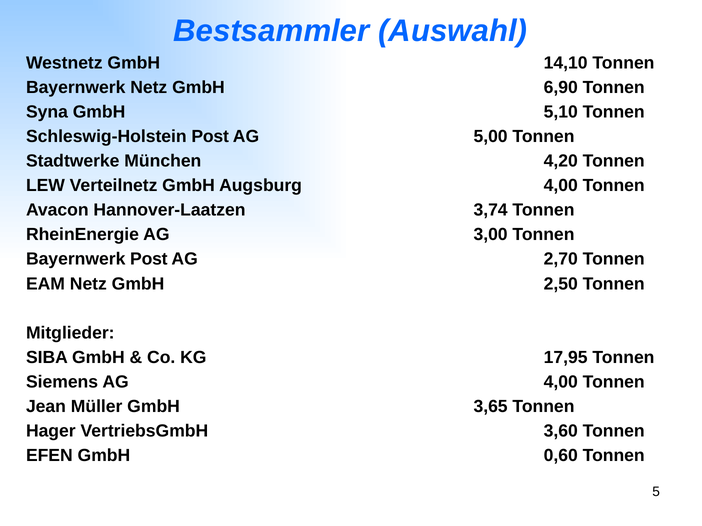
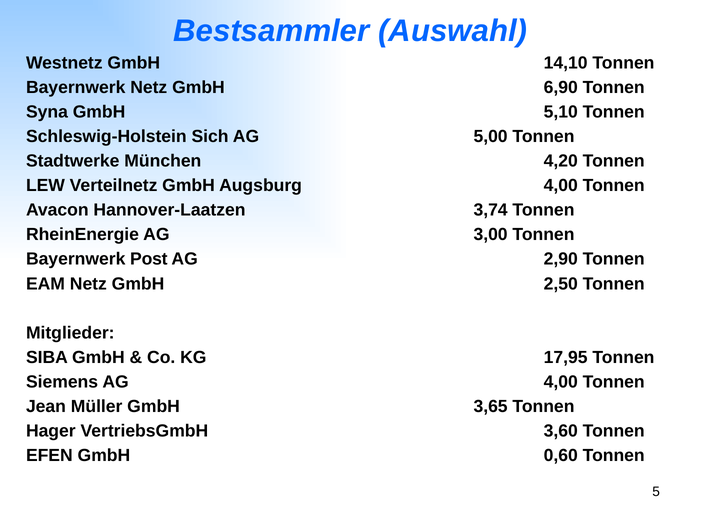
Schleswig-Holstein Post: Post -> Sich
2,70: 2,70 -> 2,90
